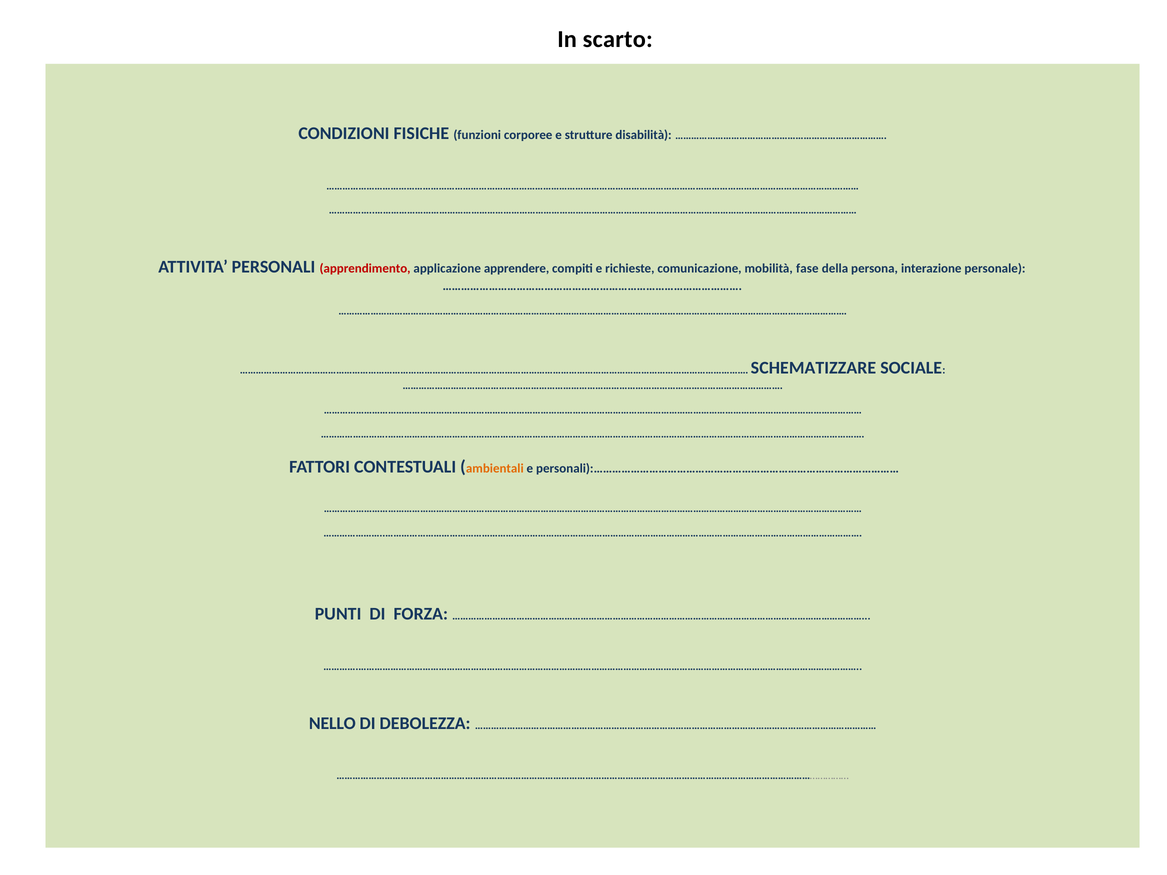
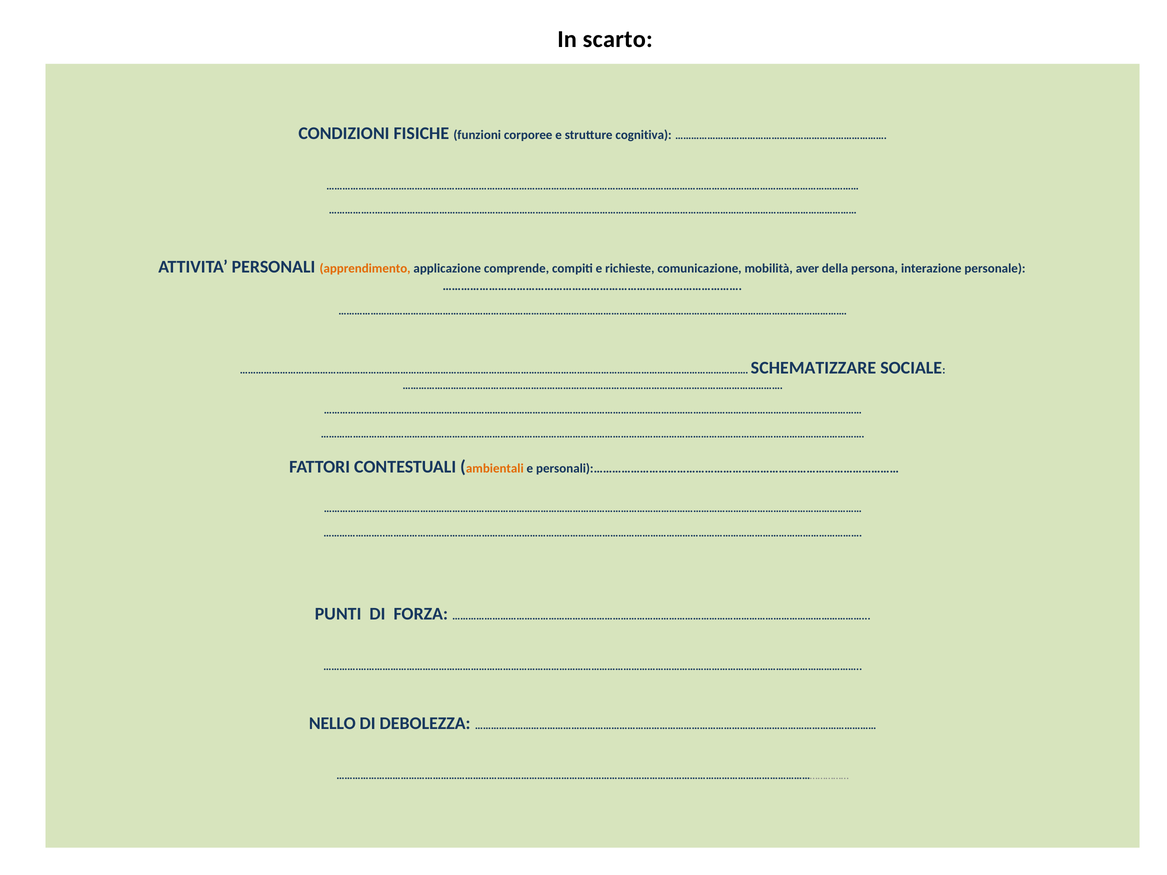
disabilità: disabilità -> cognitiva
apprendimento colour: red -> orange
apprendere: apprendere -> comprende
fase: fase -> aver
